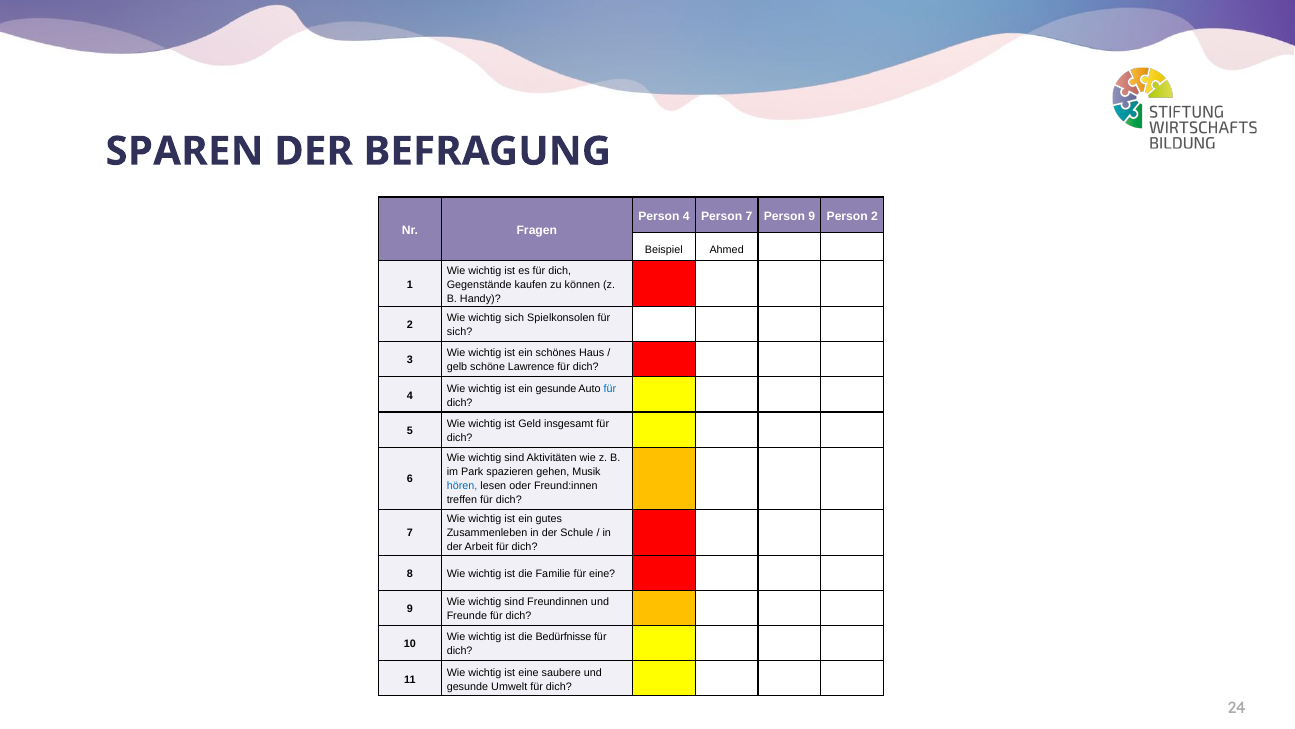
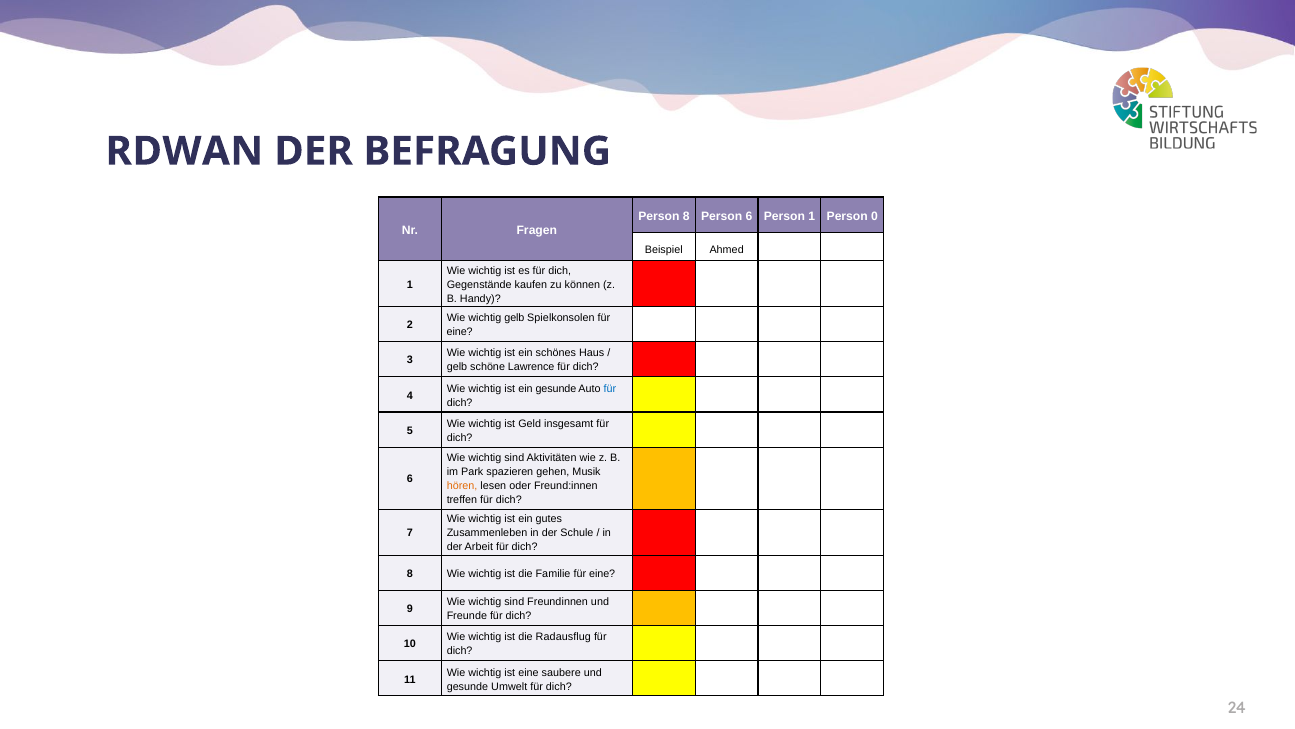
SPAREN: SPAREN -> RDWAN
Person 4: 4 -> 8
Person 7: 7 -> 6
Person 9: 9 -> 1
Person 2: 2 -> 0
wichtig sich: sich -> gelb
sich at (460, 332): sich -> eine
hören colour: blue -> orange
Bedürfnisse: Bedürfnisse -> Radausflug
